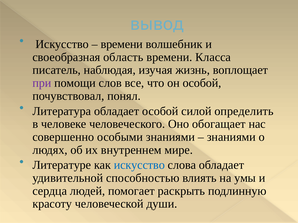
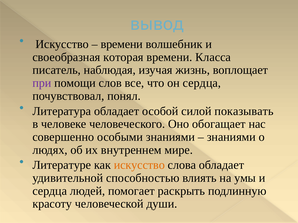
область: область -> которая
он особой: особой -> сердца
определить: определить -> показывать
искусство at (139, 165) colour: blue -> orange
